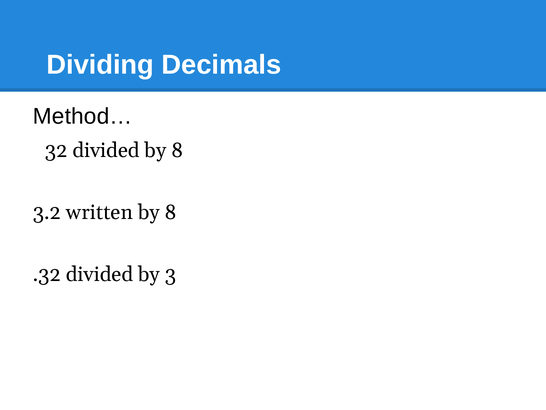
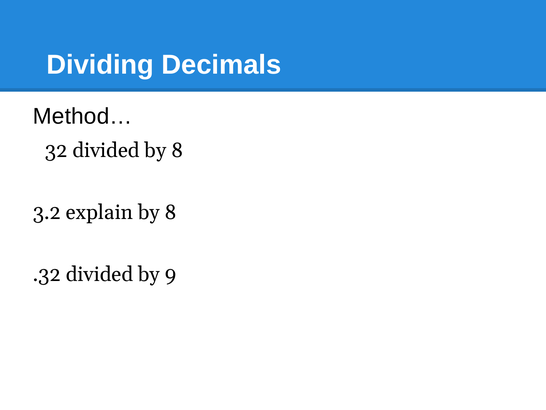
written: written -> explain
3: 3 -> 9
